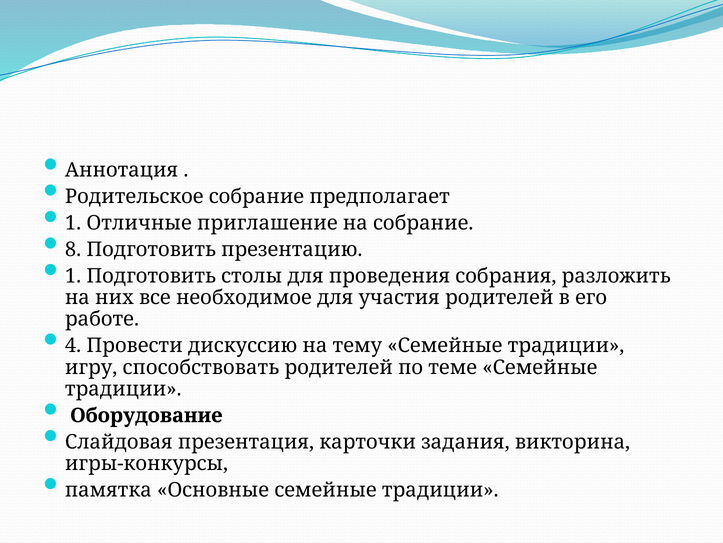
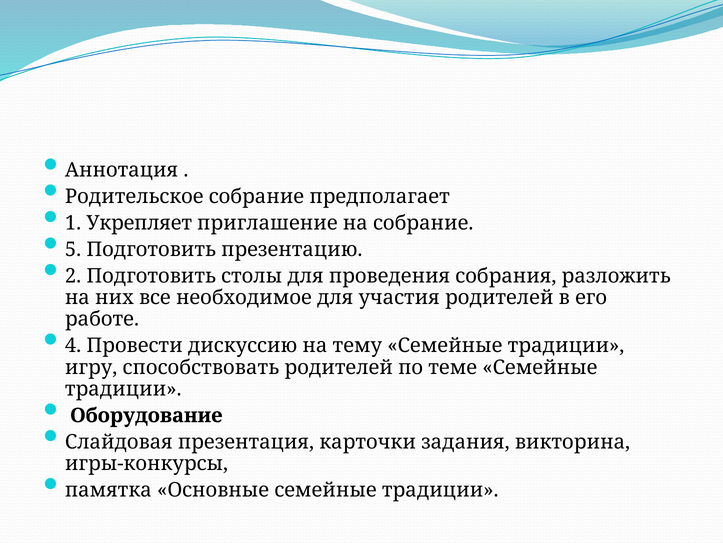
Отличные: Отличные -> Укрепляет
8: 8 -> 5
1 at (73, 275): 1 -> 2
